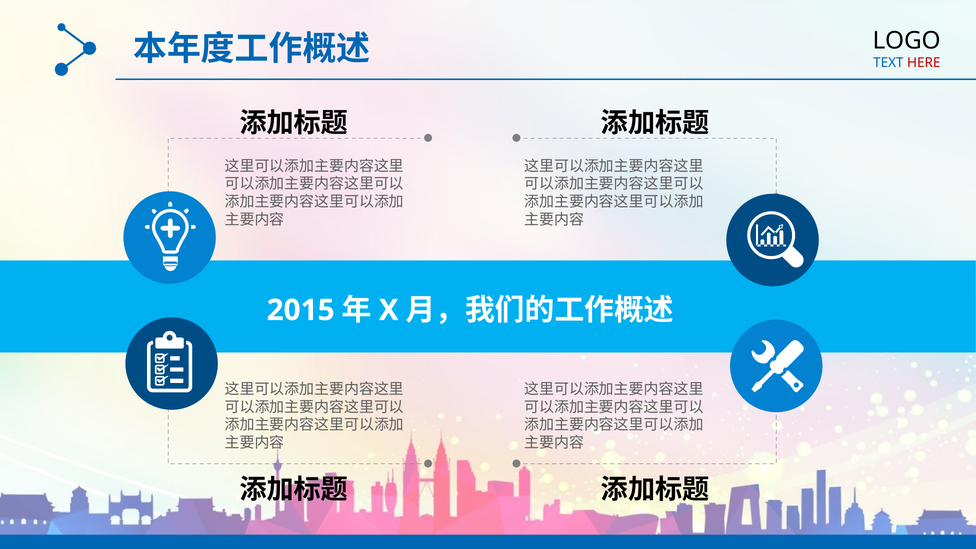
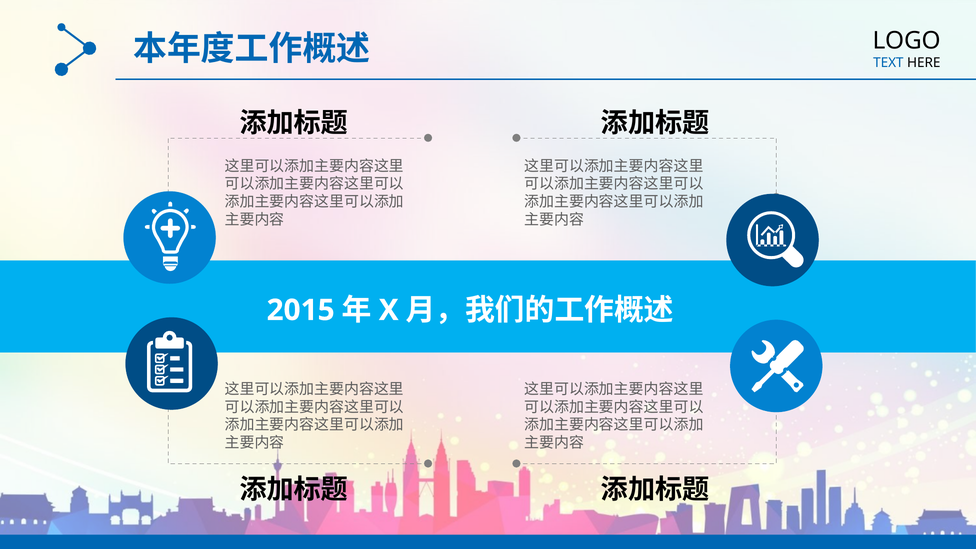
HERE colour: red -> black
